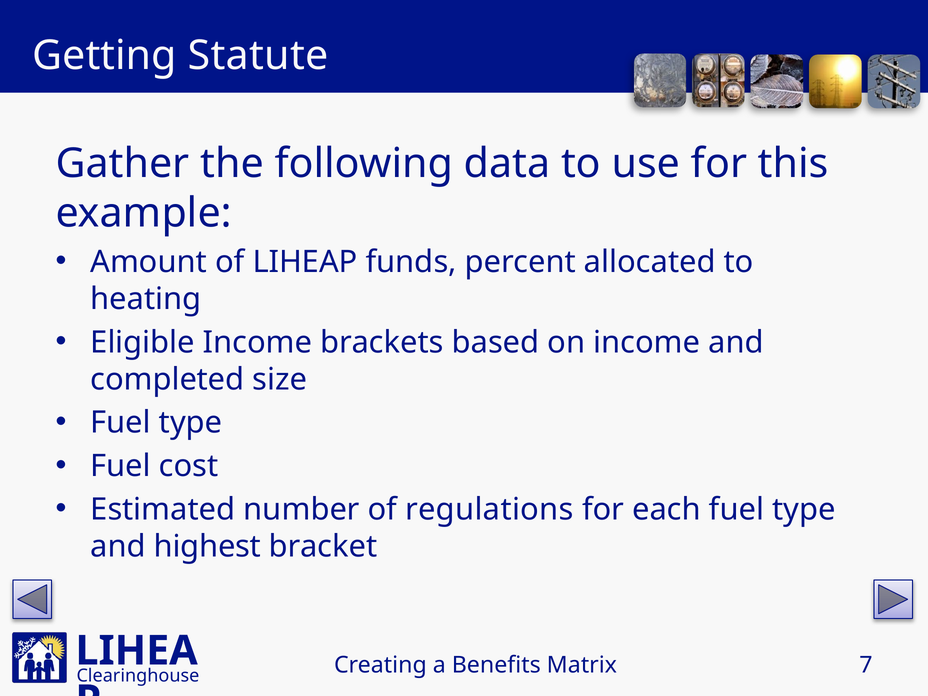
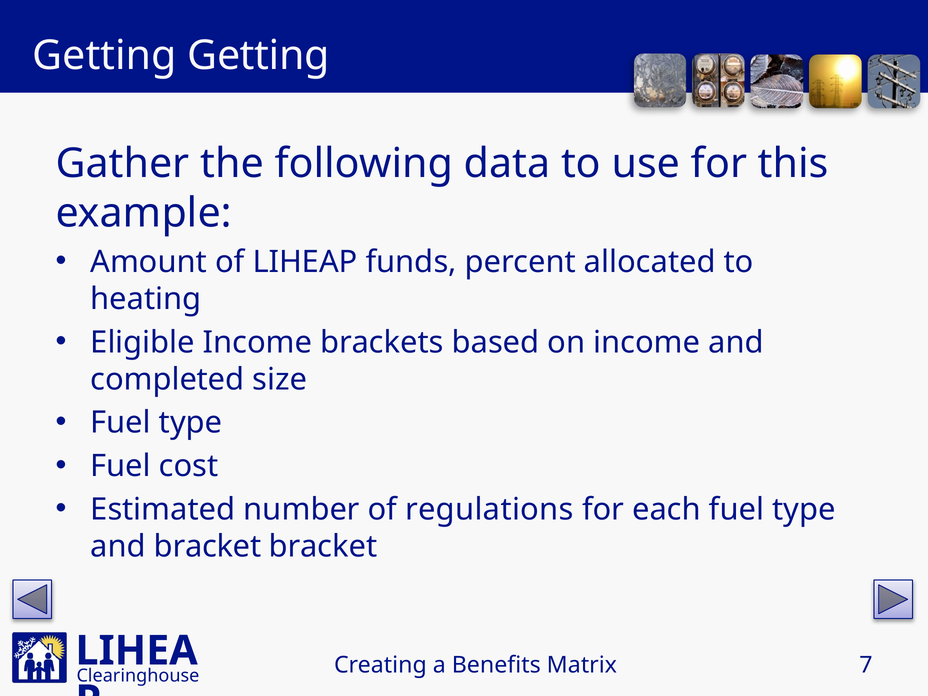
Getting Statute: Statute -> Getting
and highest: highest -> bracket
